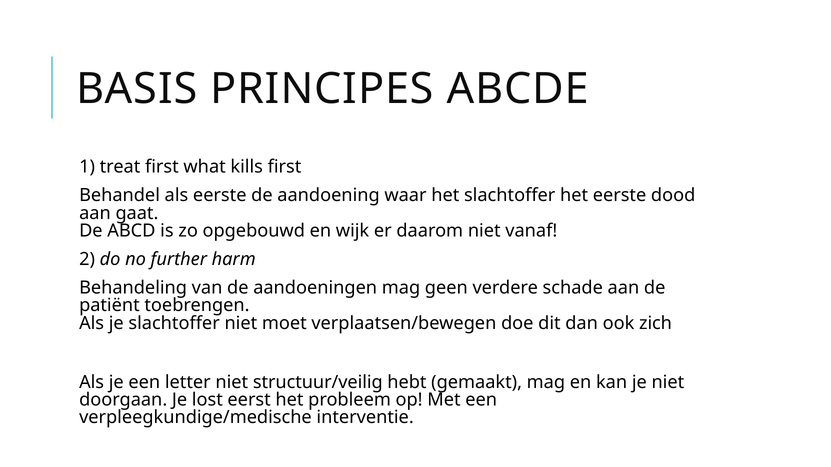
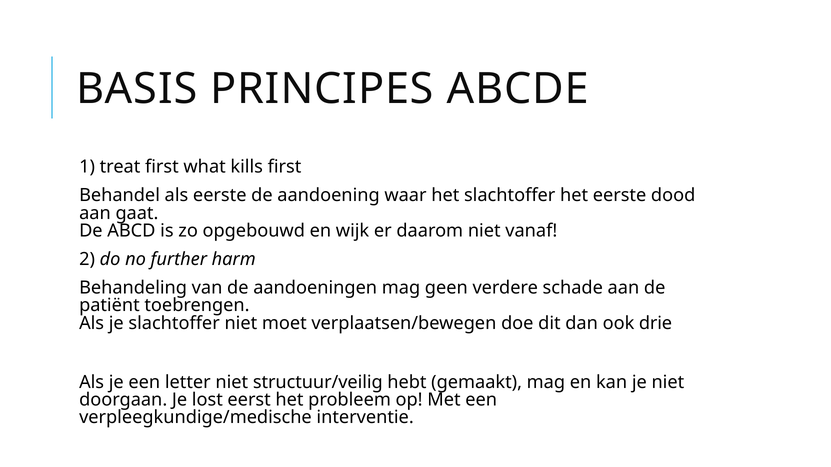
zich: zich -> drie
